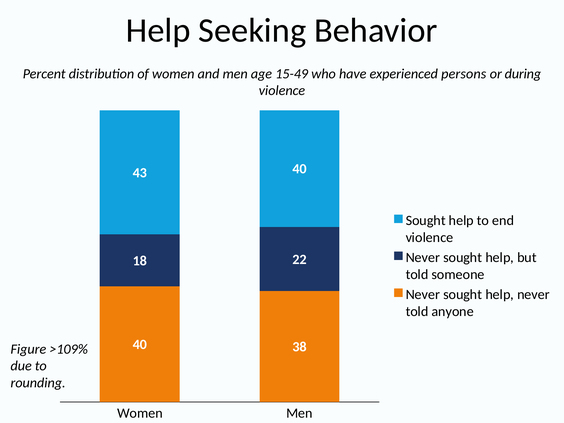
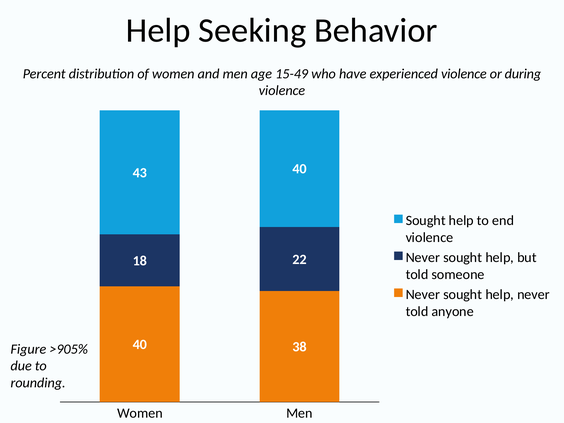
experienced persons: persons -> violence
>109%: >109% -> >905%
